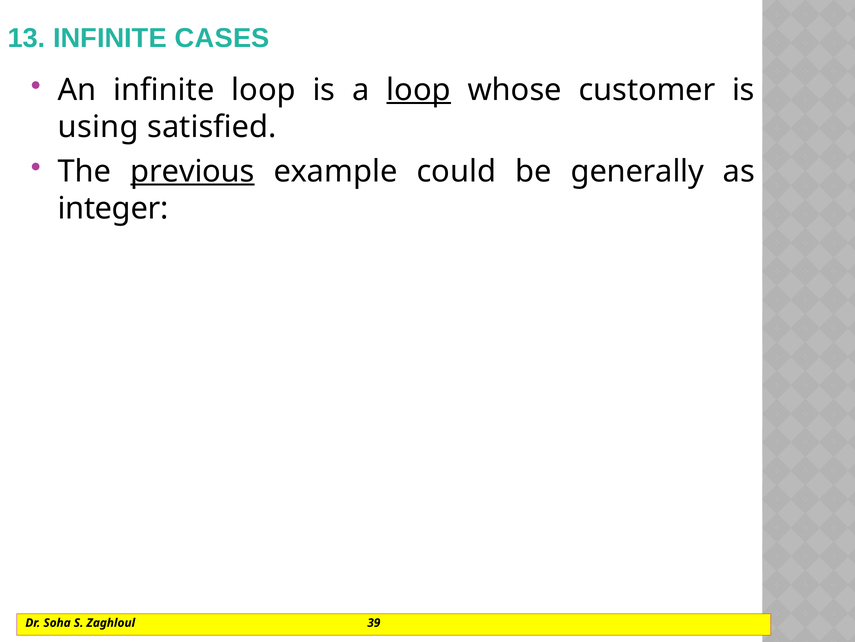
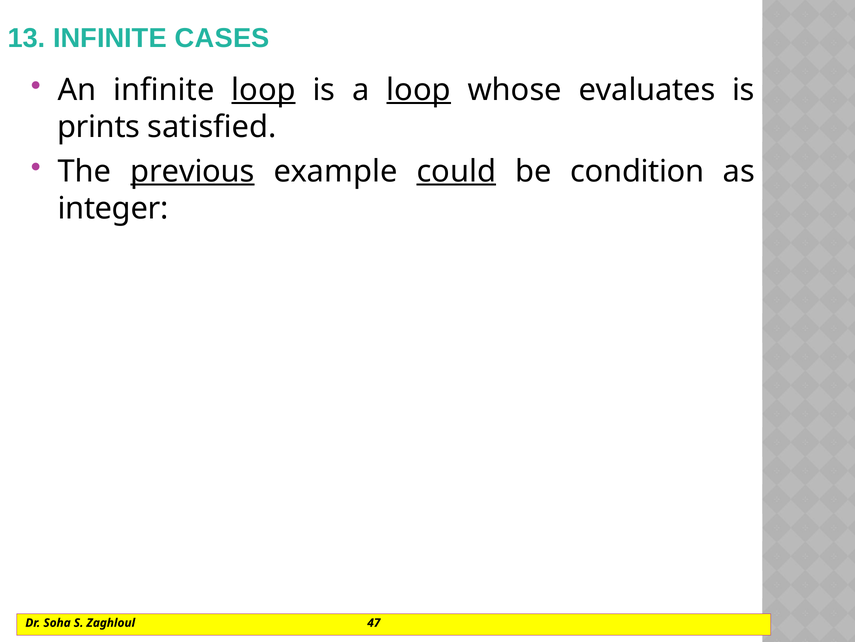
loop at (264, 90) underline: none -> present
customer: customer -> evaluates
using: using -> prints
could underline: none -> present
generally: generally -> condition
39: 39 -> 47
